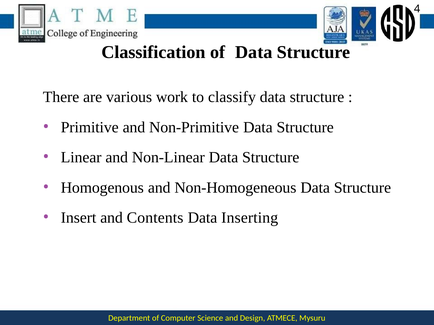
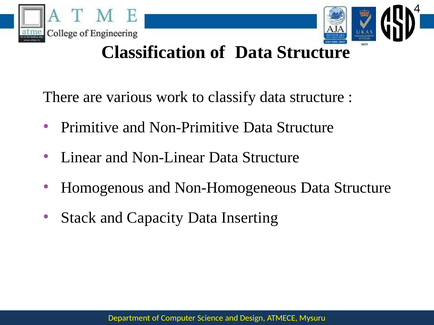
Insert: Insert -> Stack
Contents: Contents -> Capacity
